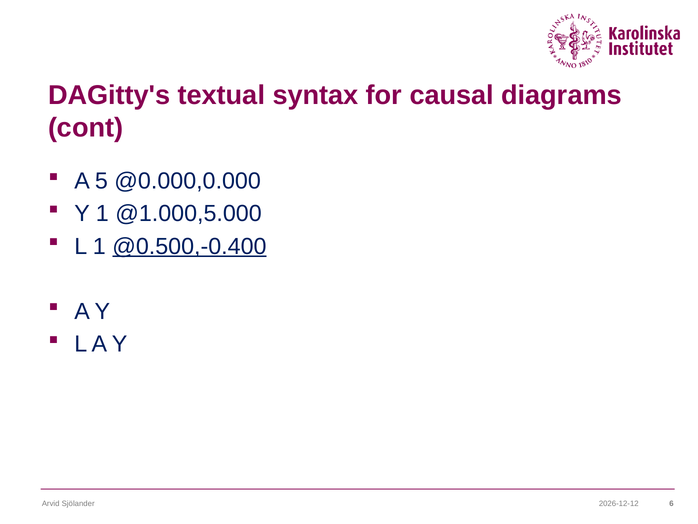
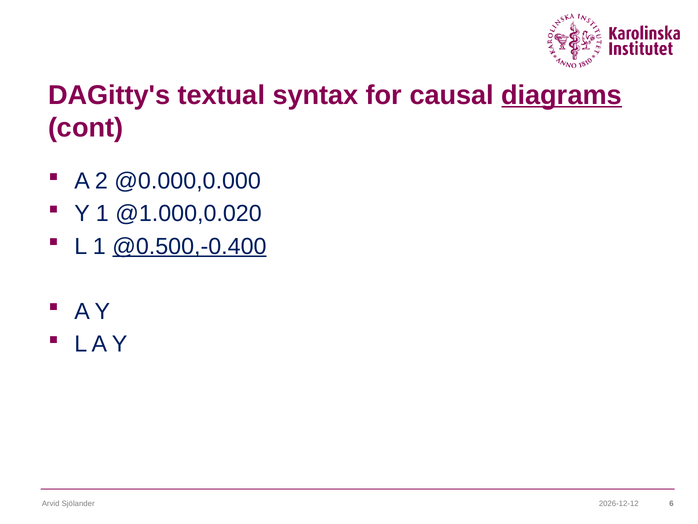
diagrams underline: none -> present
5: 5 -> 2
@1.000,5.000: @1.000,5.000 -> @1.000,0.020
